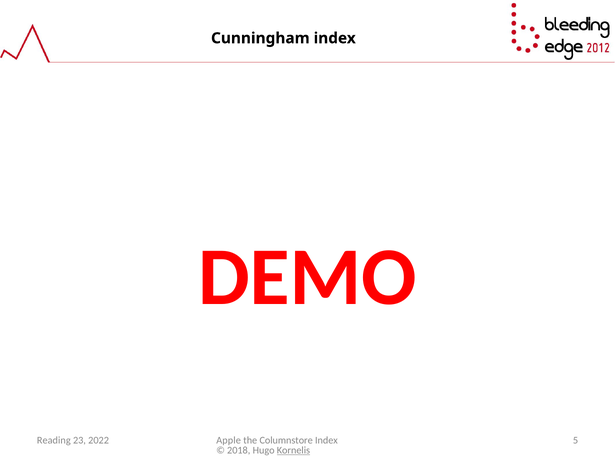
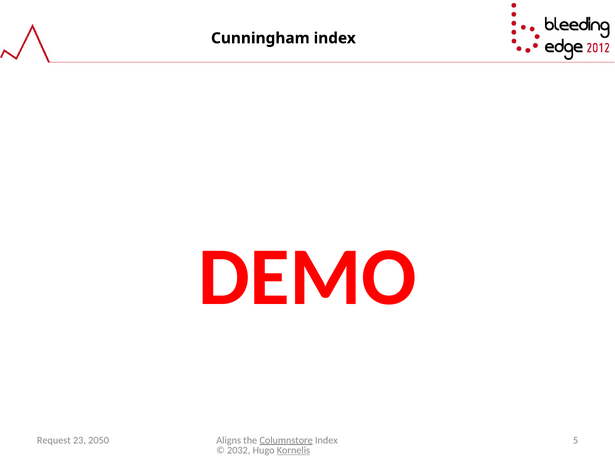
Apple: Apple -> Aligns
Columnstore underline: none -> present
Reading: Reading -> Request
2022: 2022 -> 2050
2018: 2018 -> 2032
